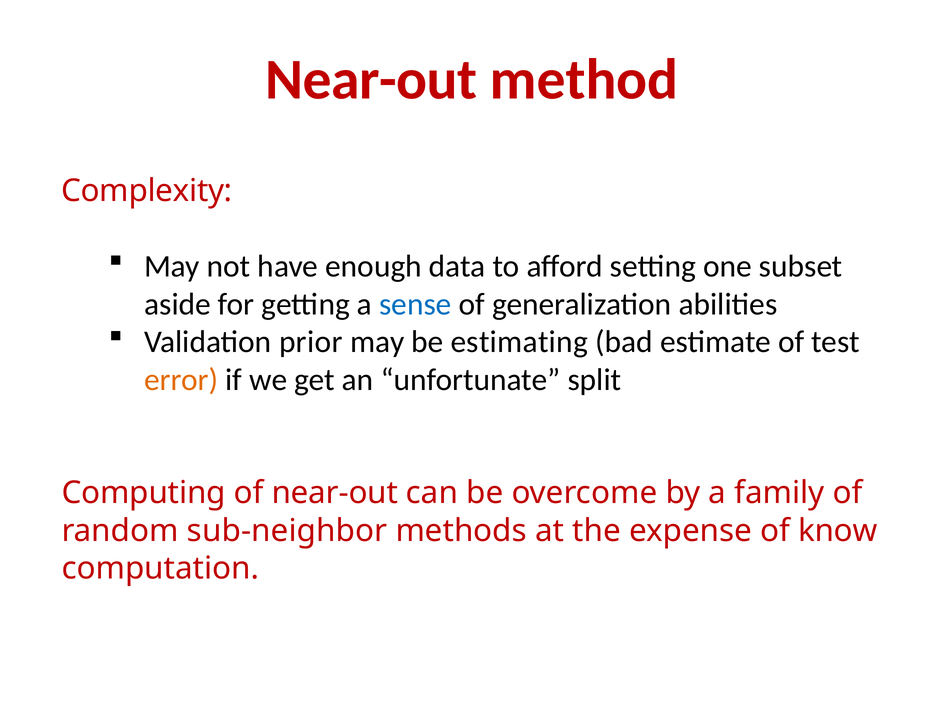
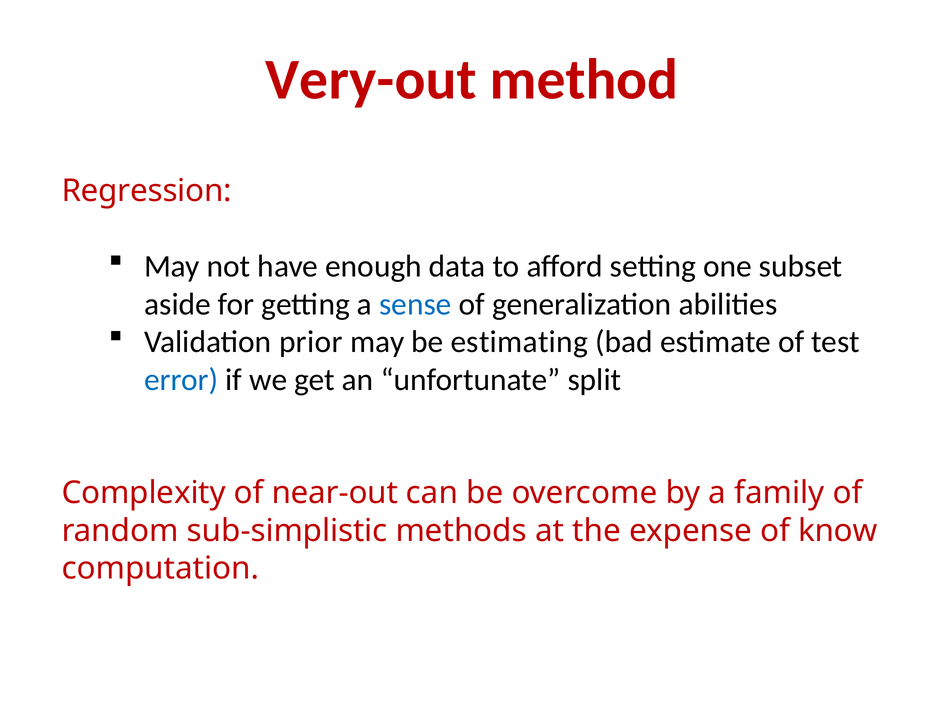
Near-out at (371, 80): Near-out -> Very-out
Complexity: Complexity -> Regression
error colour: orange -> blue
Computing: Computing -> Complexity
sub-neighbor: sub-neighbor -> sub-simplistic
